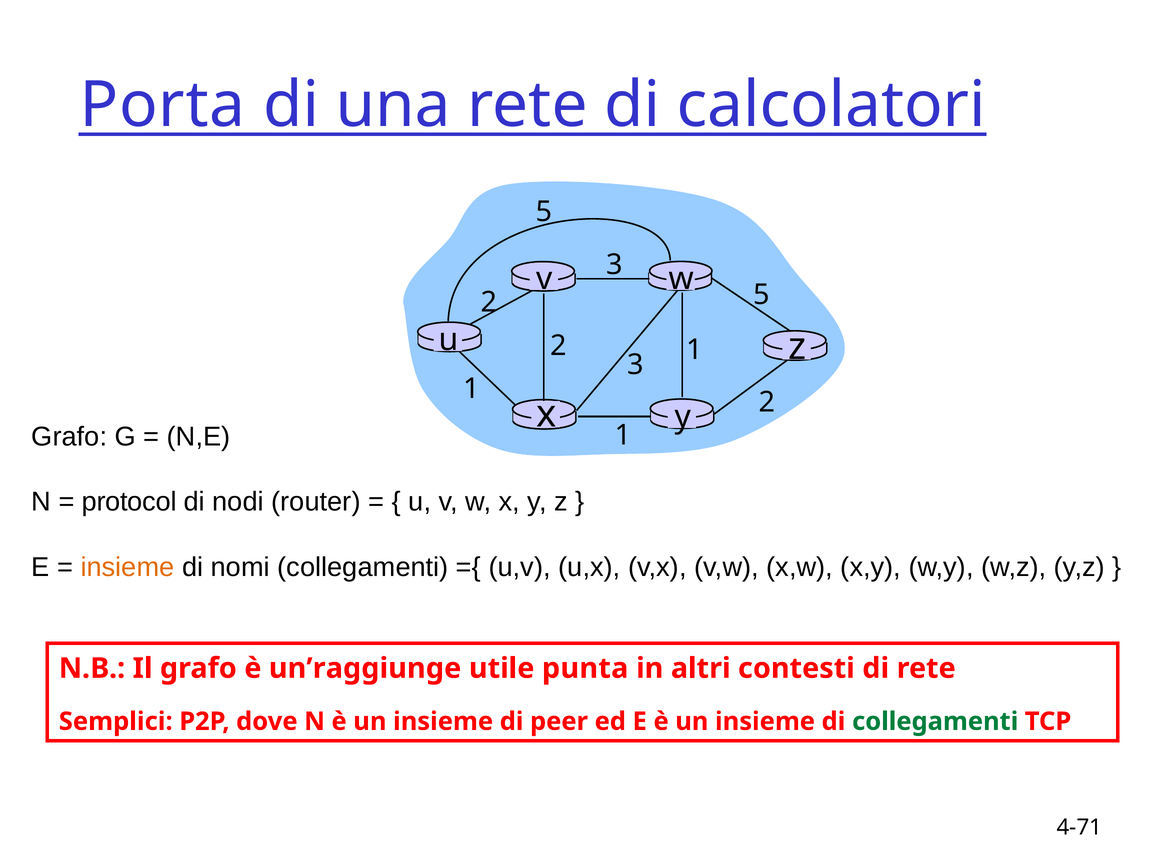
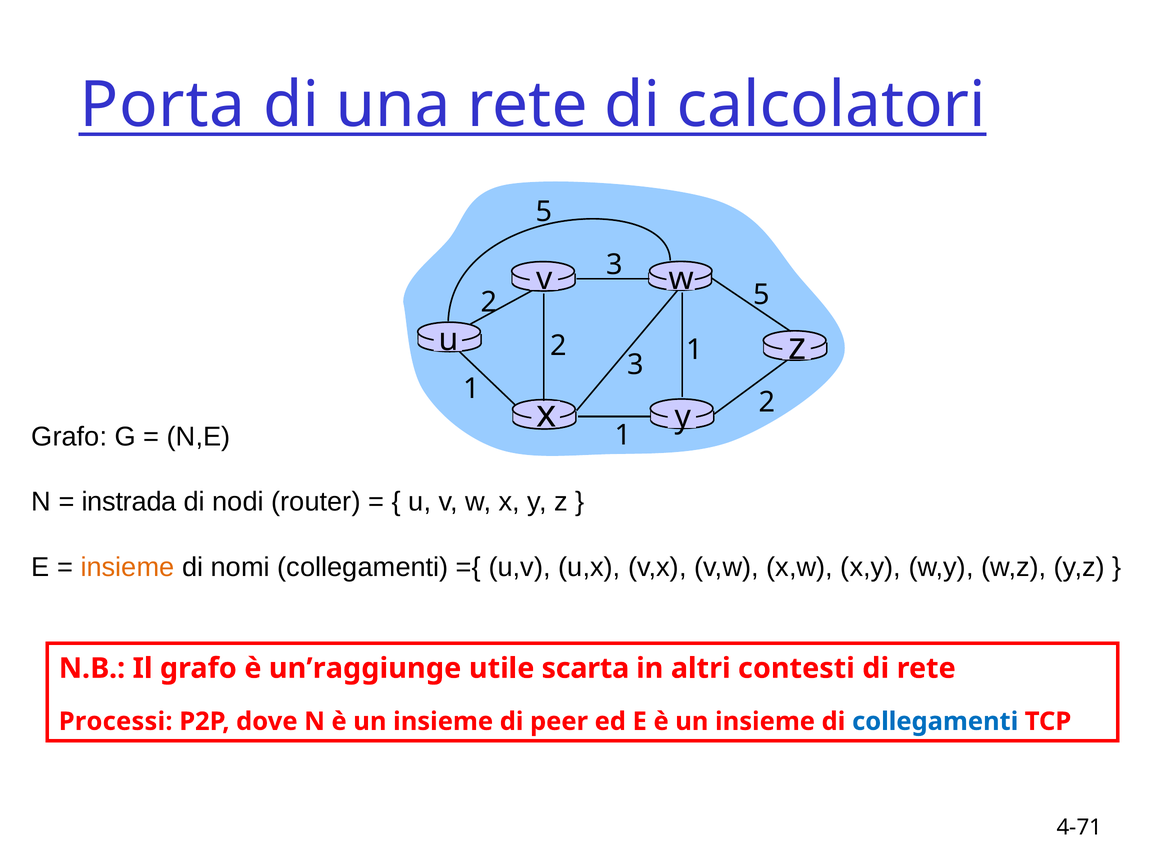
protocol: protocol -> instrada
punta: punta -> scarta
Semplici: Semplici -> Processi
collegamenti at (935, 721) colour: green -> blue
